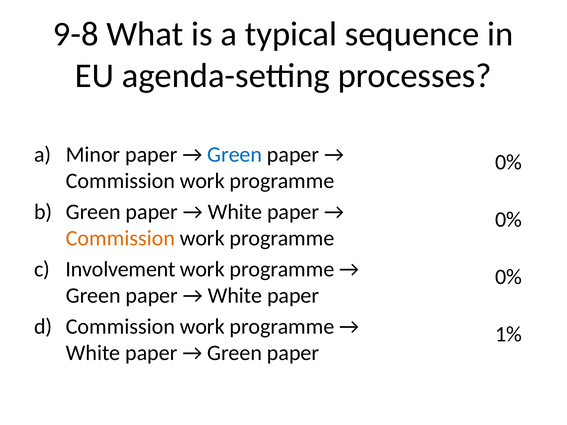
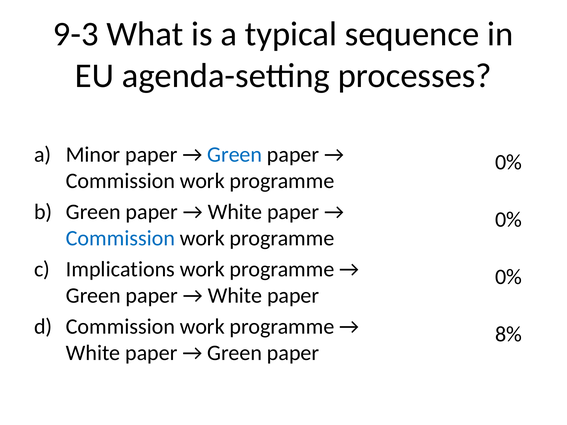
9-8: 9-8 -> 9-3
Commission at (120, 238) colour: orange -> blue
Involvement: Involvement -> Implications
1%: 1% -> 8%
